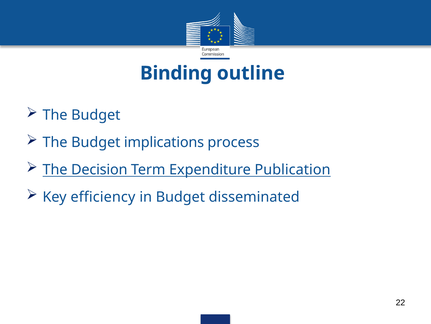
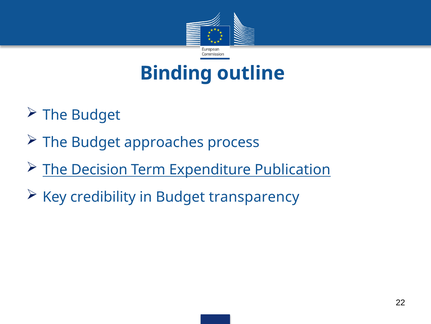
implications: implications -> approaches
efficiency: efficiency -> credibility
disseminated: disseminated -> transparency
